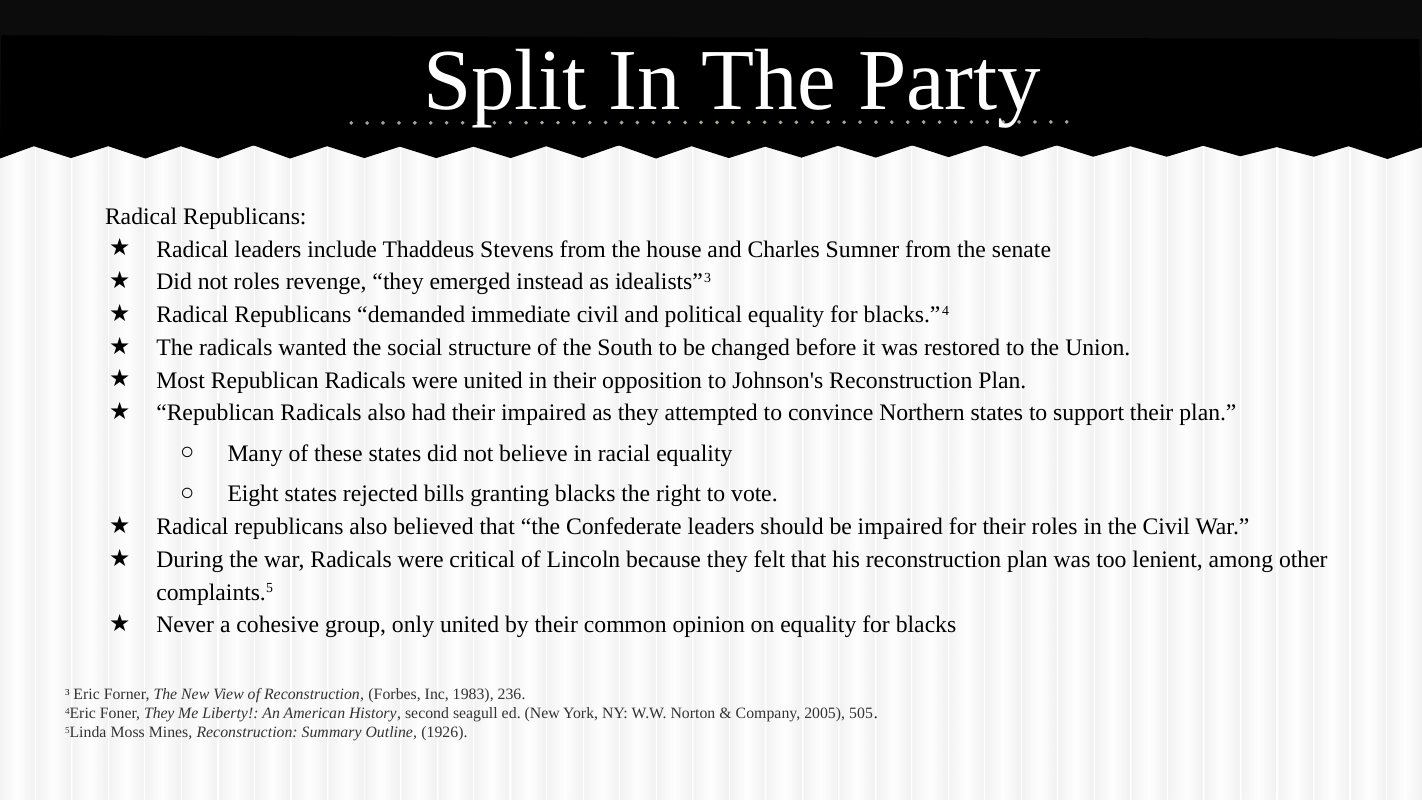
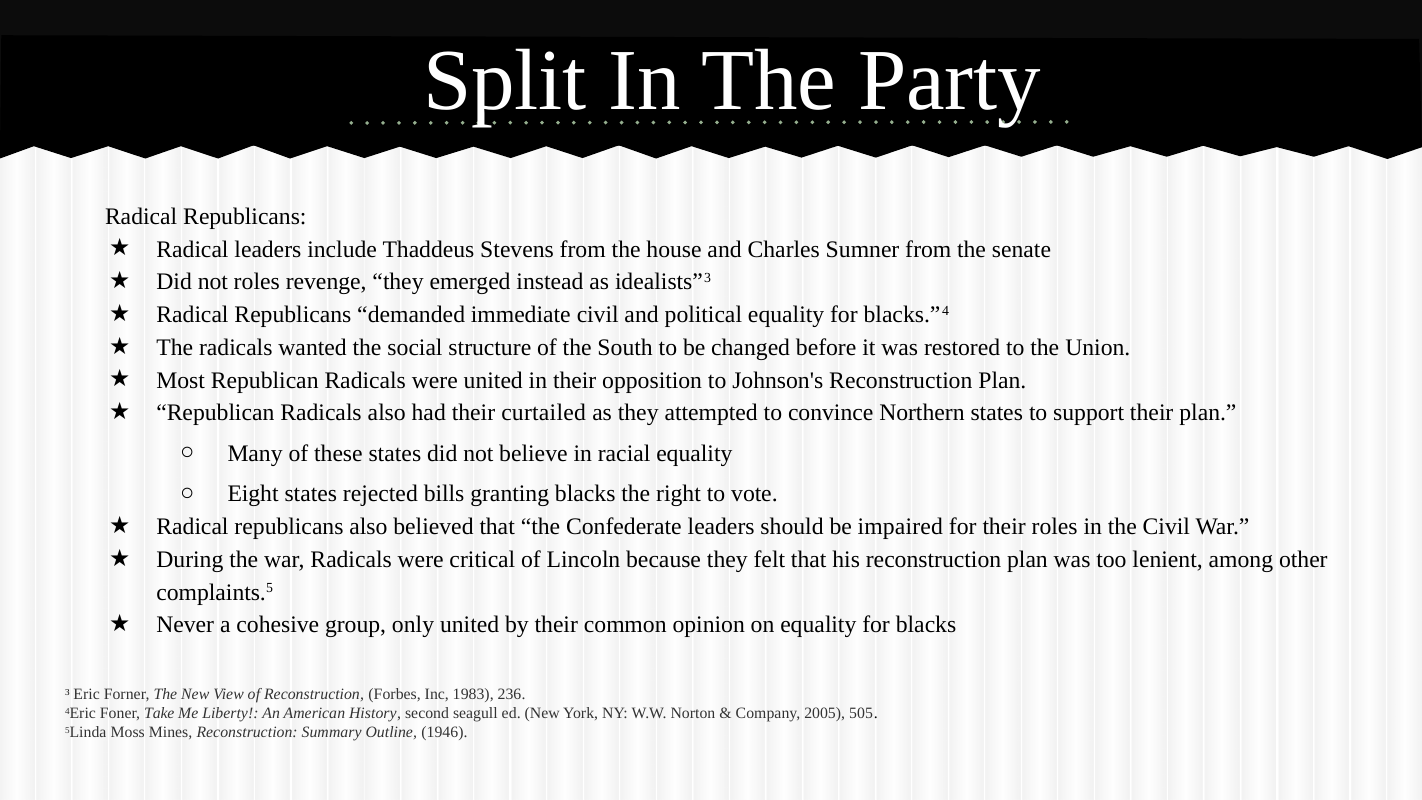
their impaired: impaired -> curtailed
Foner They: They -> Take
1926: 1926 -> 1946
